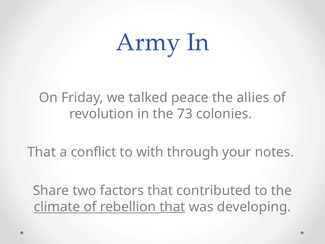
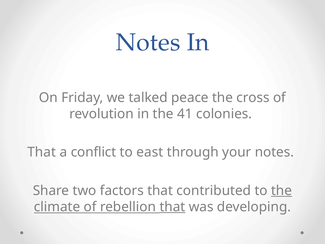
Army at (148, 42): Army -> Notes
allies: allies -> cross
73: 73 -> 41
with: with -> east
the at (282, 190) underline: none -> present
